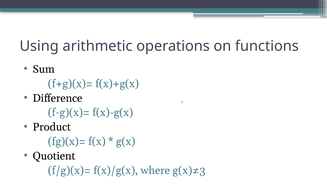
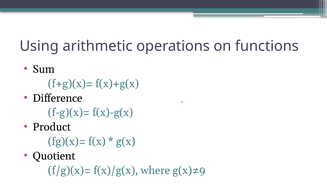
g(x)≠3: g(x)≠3 -> g(x)≠9
